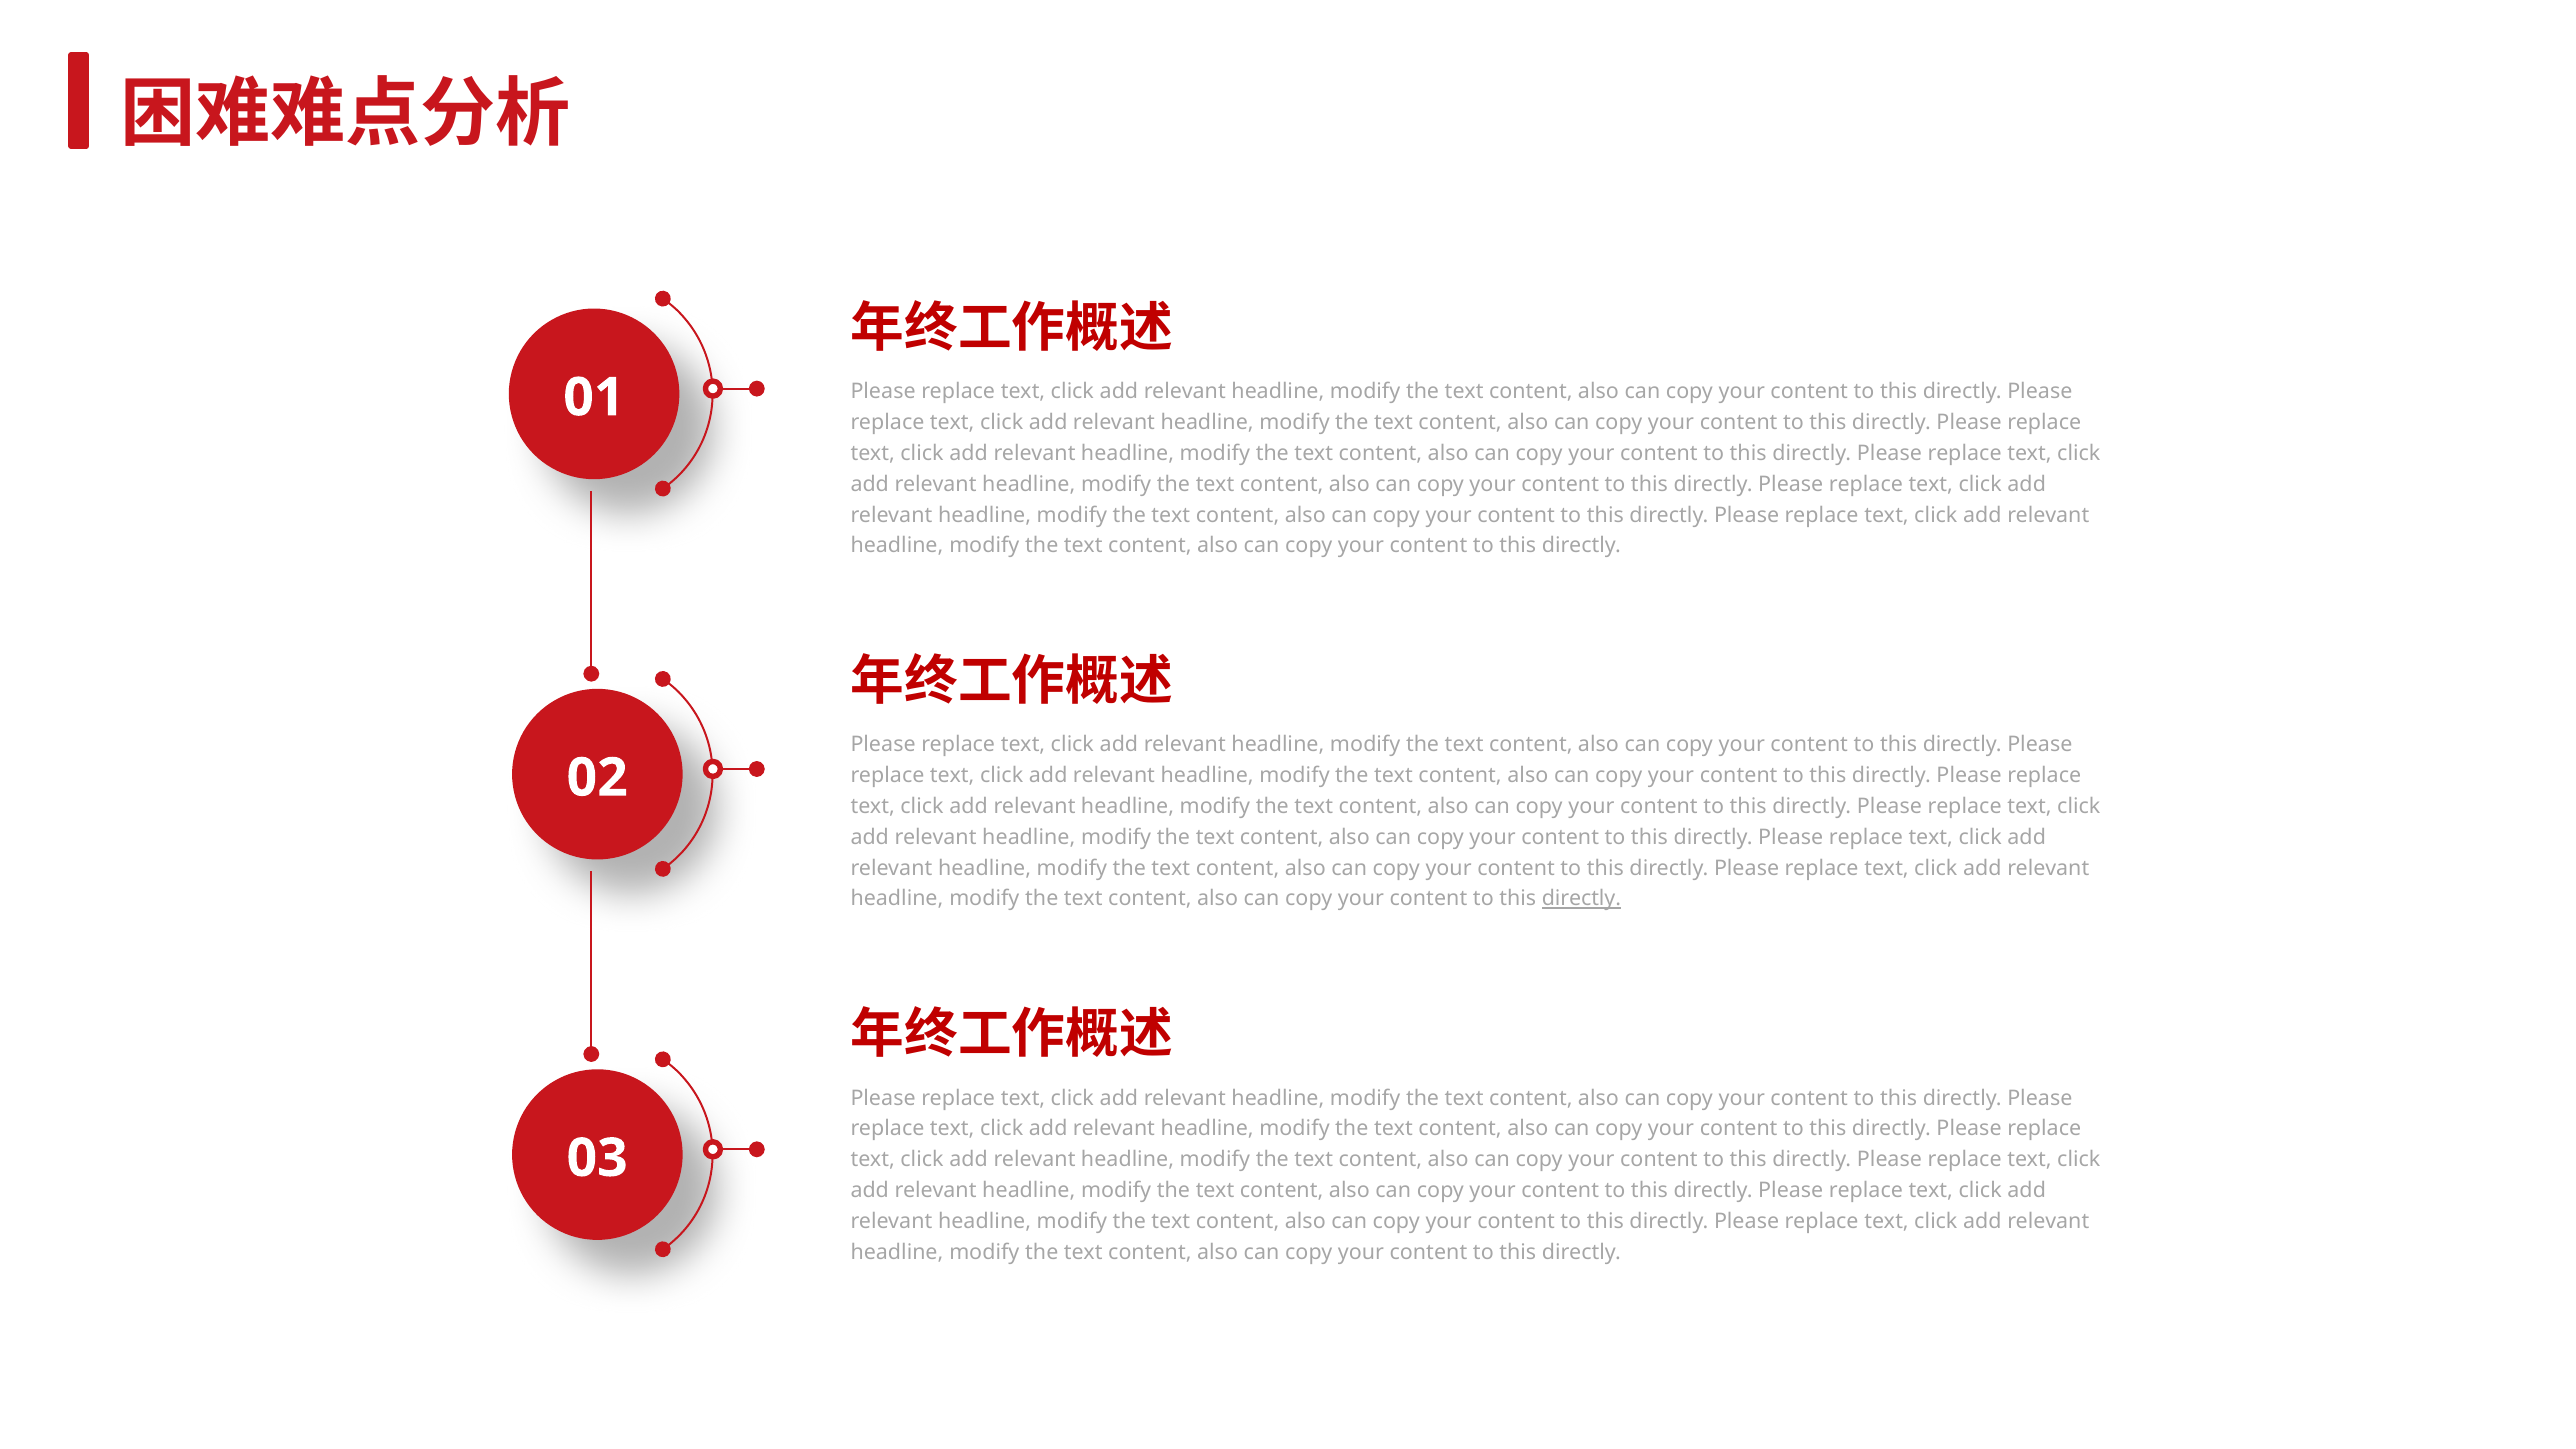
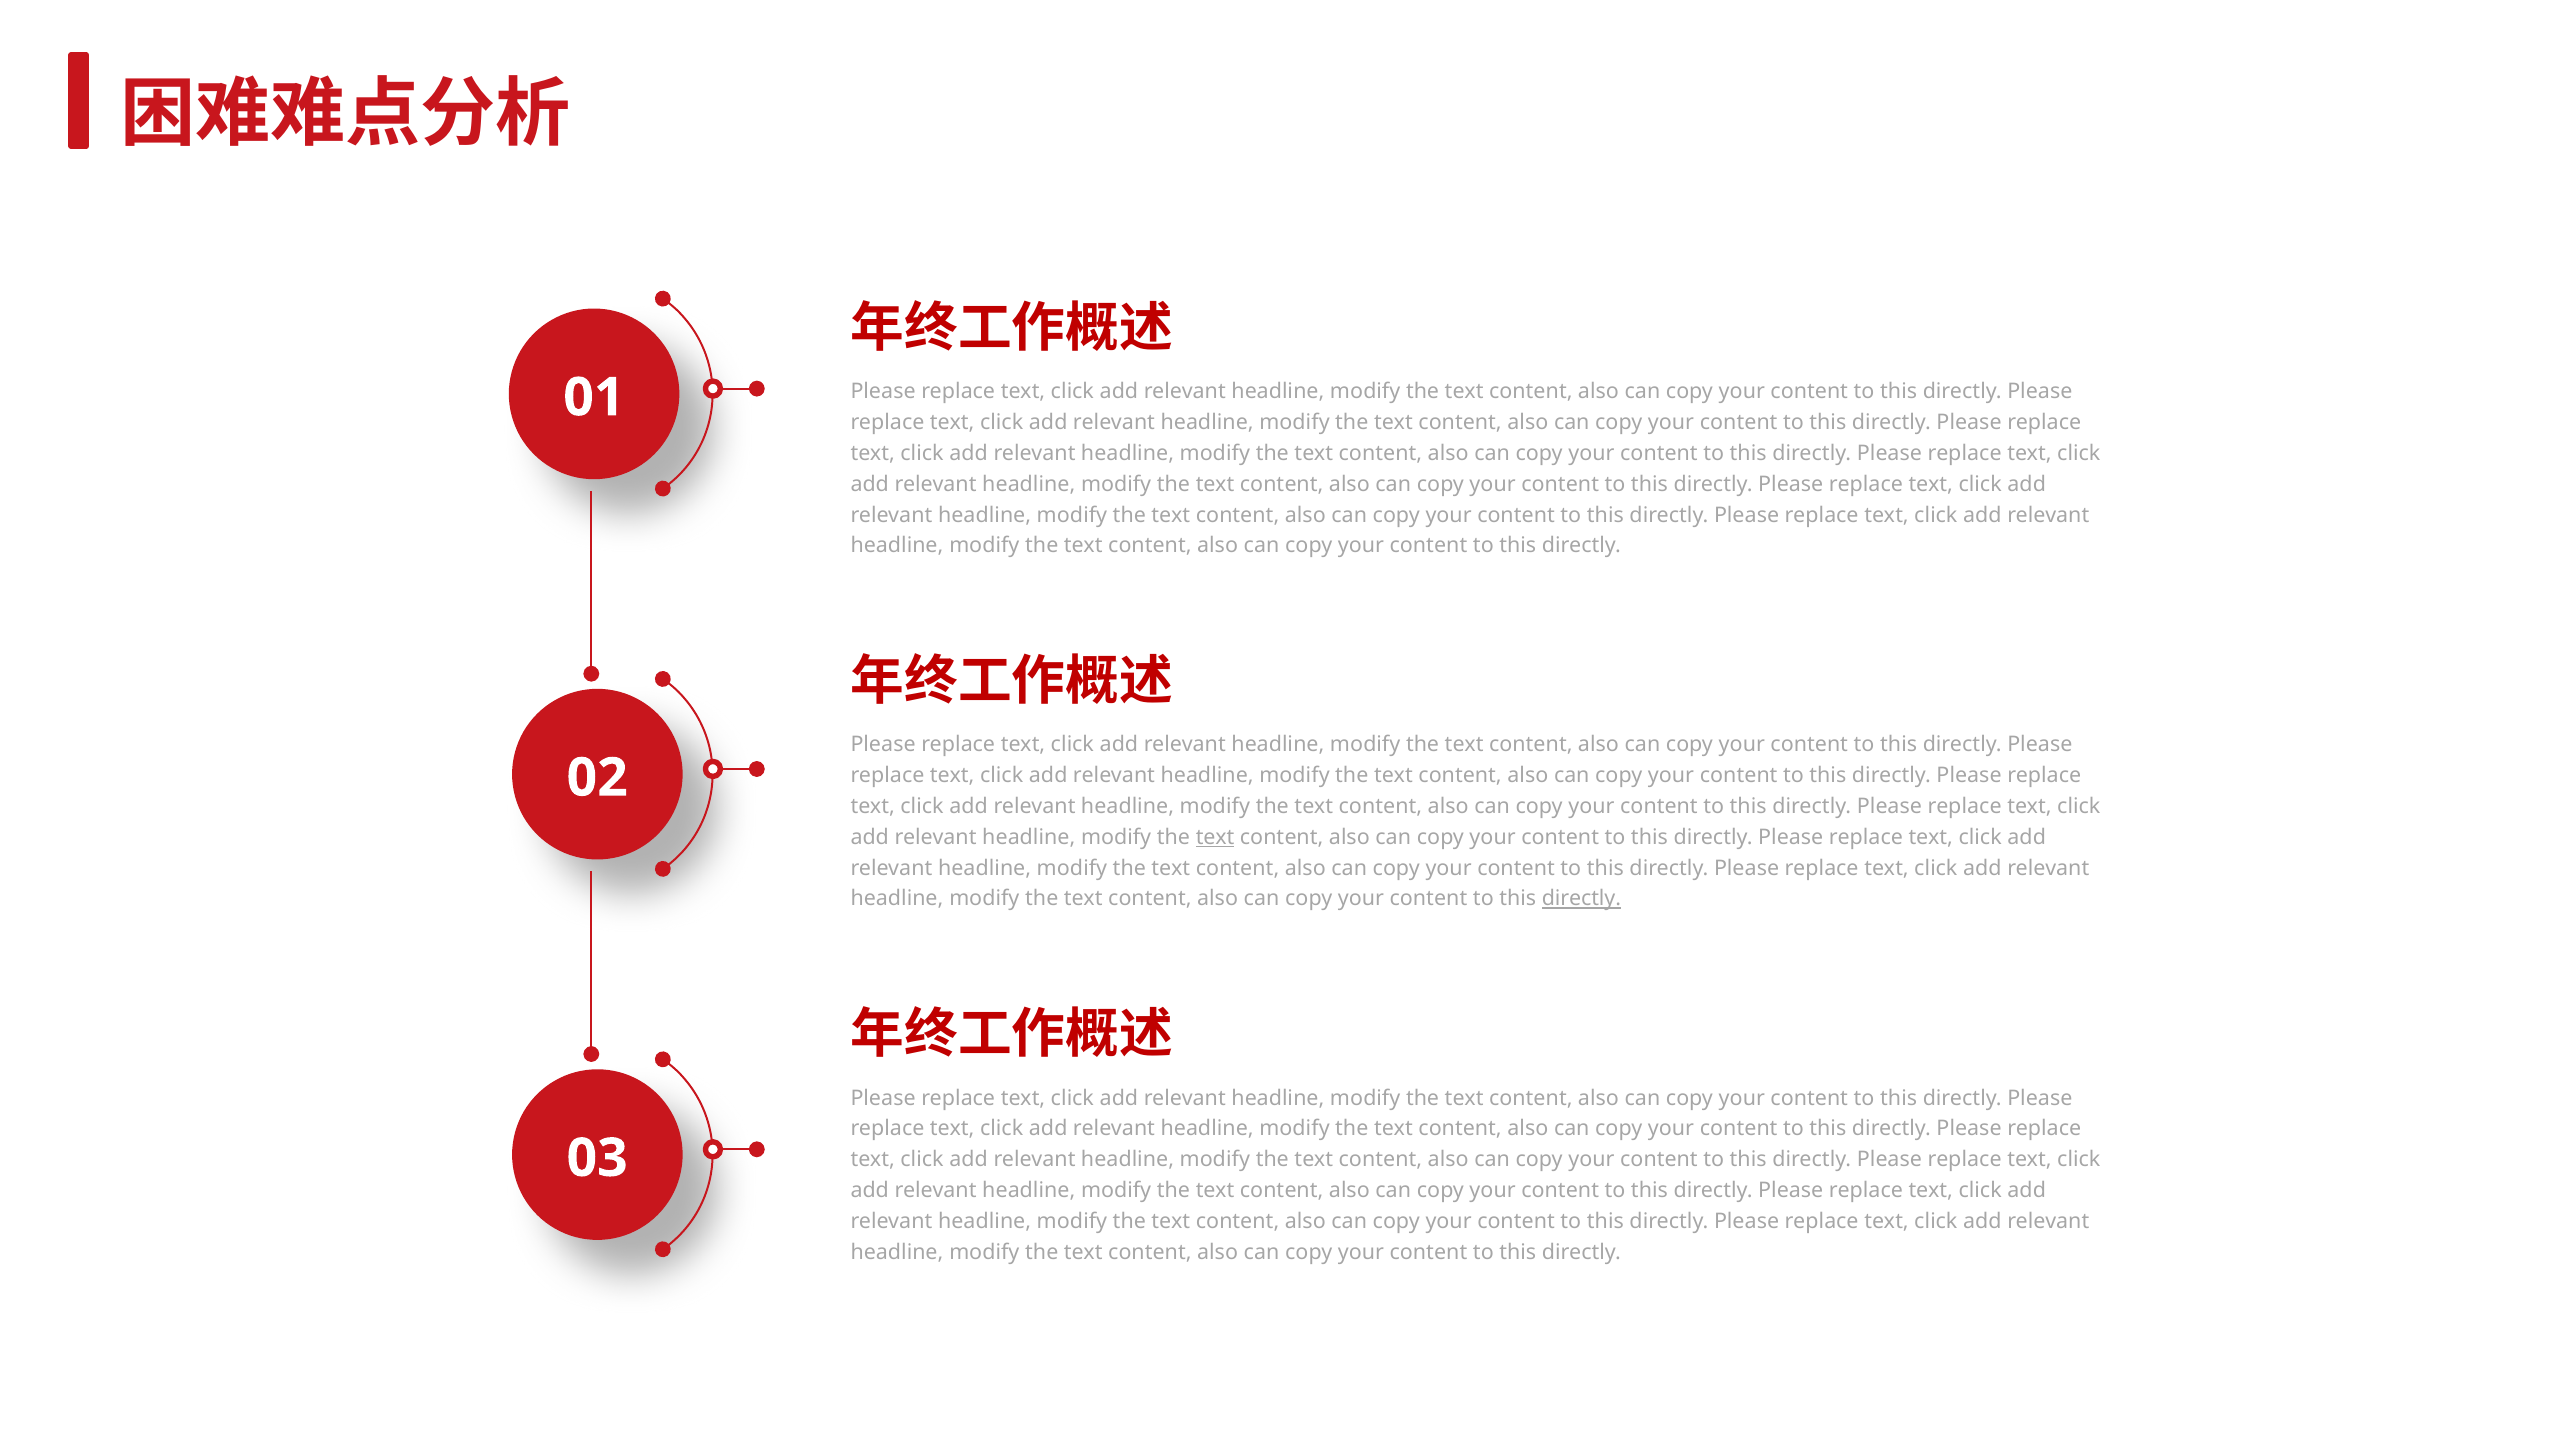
text at (1215, 837) underline: none -> present
